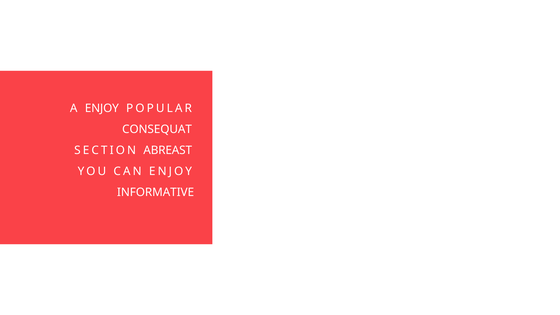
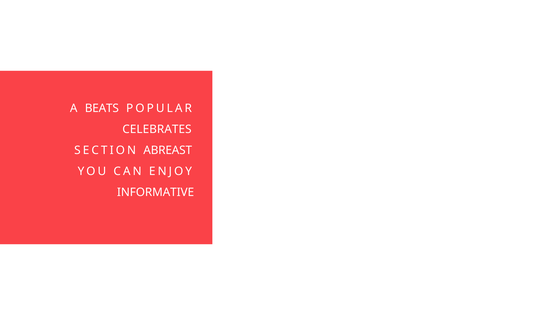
A ENJOY: ENJOY -> BEATS
CONSEQUAT: CONSEQUAT -> CELEBRATES
